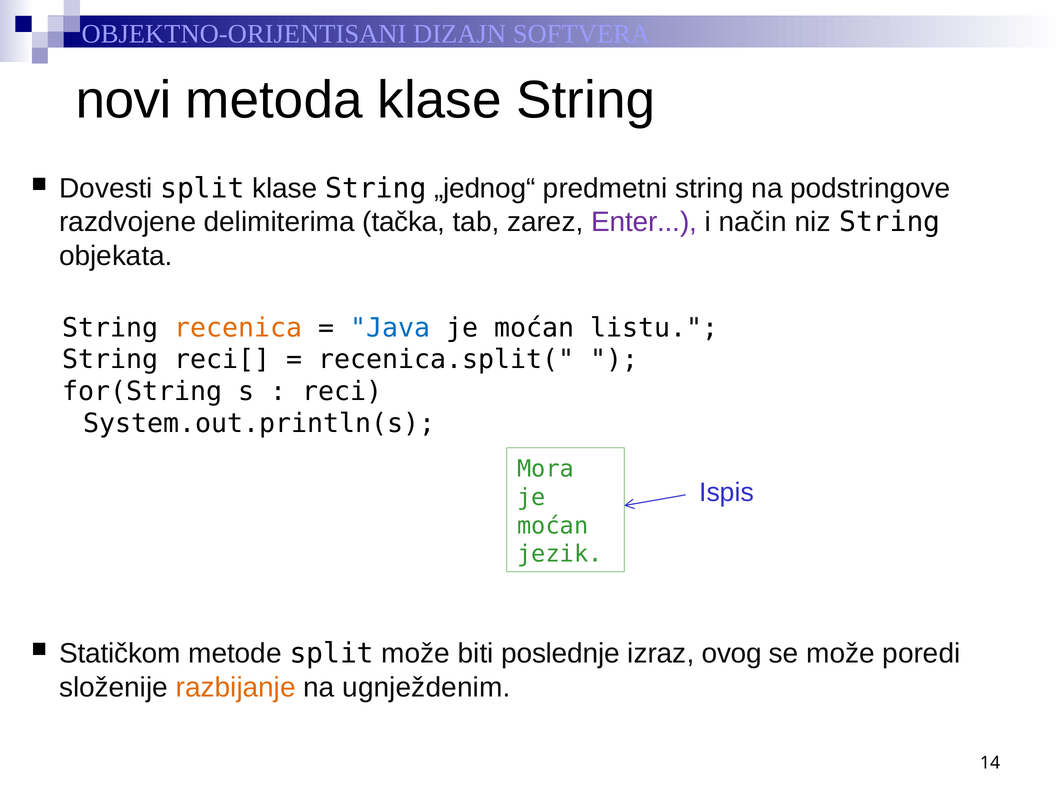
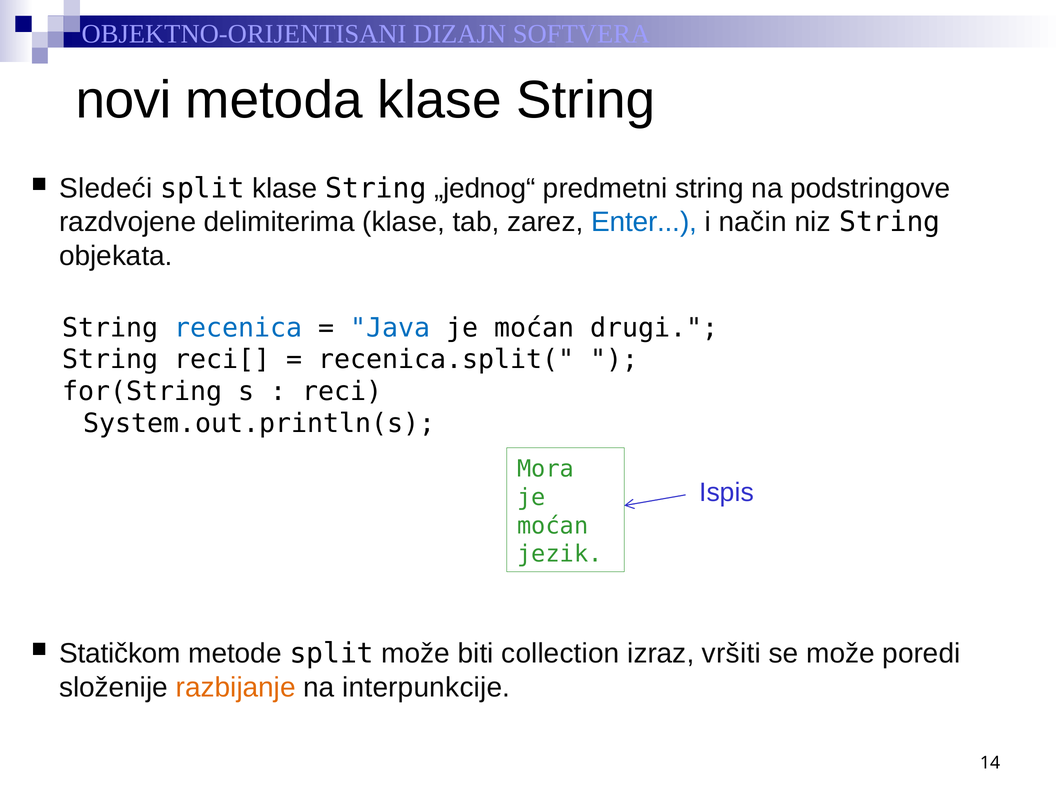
Dovesti: Dovesti -> Sledeći
delimiterima tačka: tačka -> klase
Enter colour: purple -> blue
recenica colour: orange -> blue
listu: listu -> drugi
poslednje: poslednje -> collection
ovog: ovog -> vršiti
ugnježdenim: ugnježdenim -> interpunkcije
